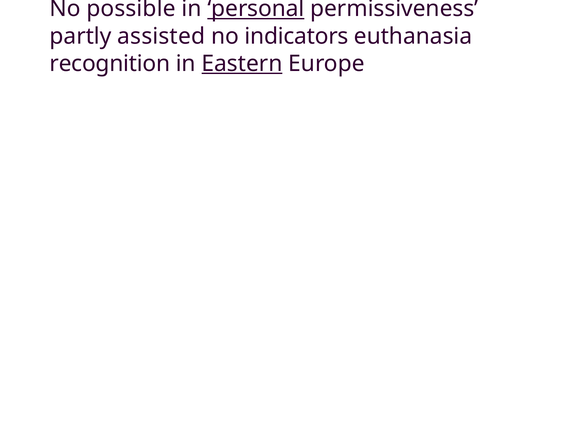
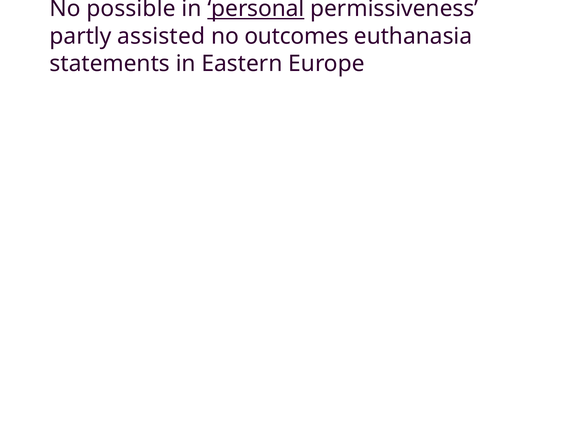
indicators: indicators -> outcomes
recognition: recognition -> statements
Eastern underline: present -> none
